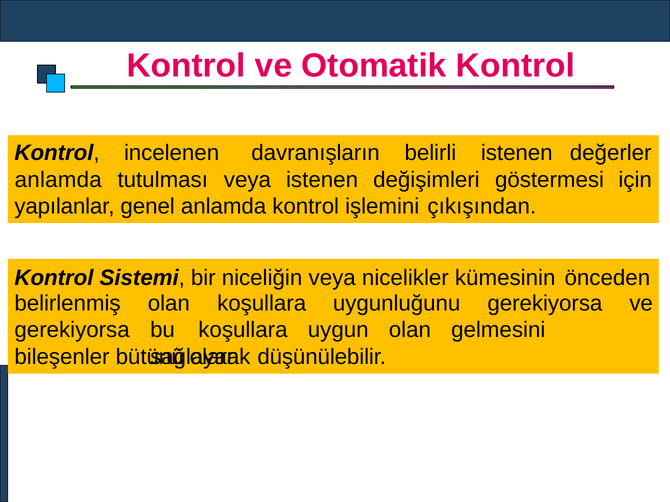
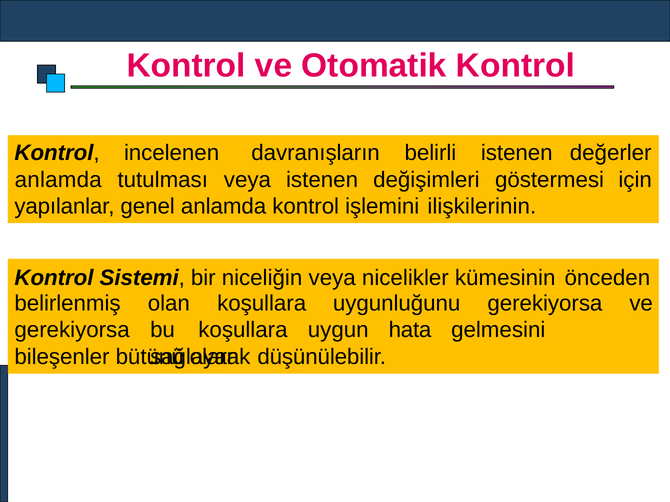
çıkışından: çıkışından -> ilişkilerinin
uygun olan: olan -> hata
